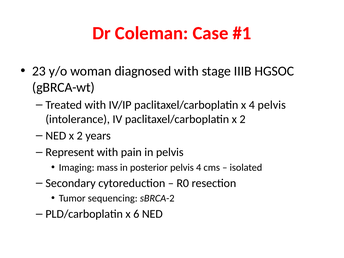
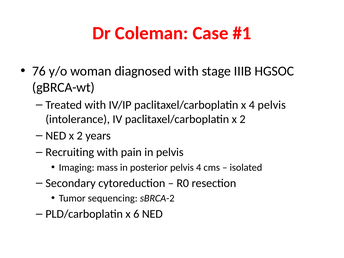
23: 23 -> 76
Represent: Represent -> Recruiting
